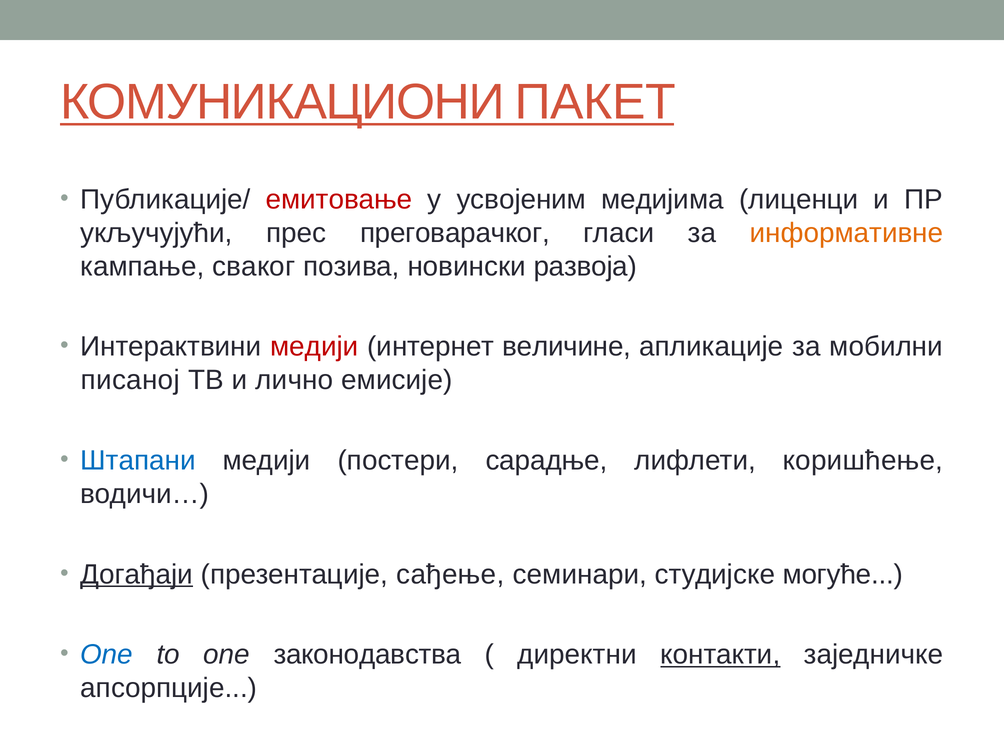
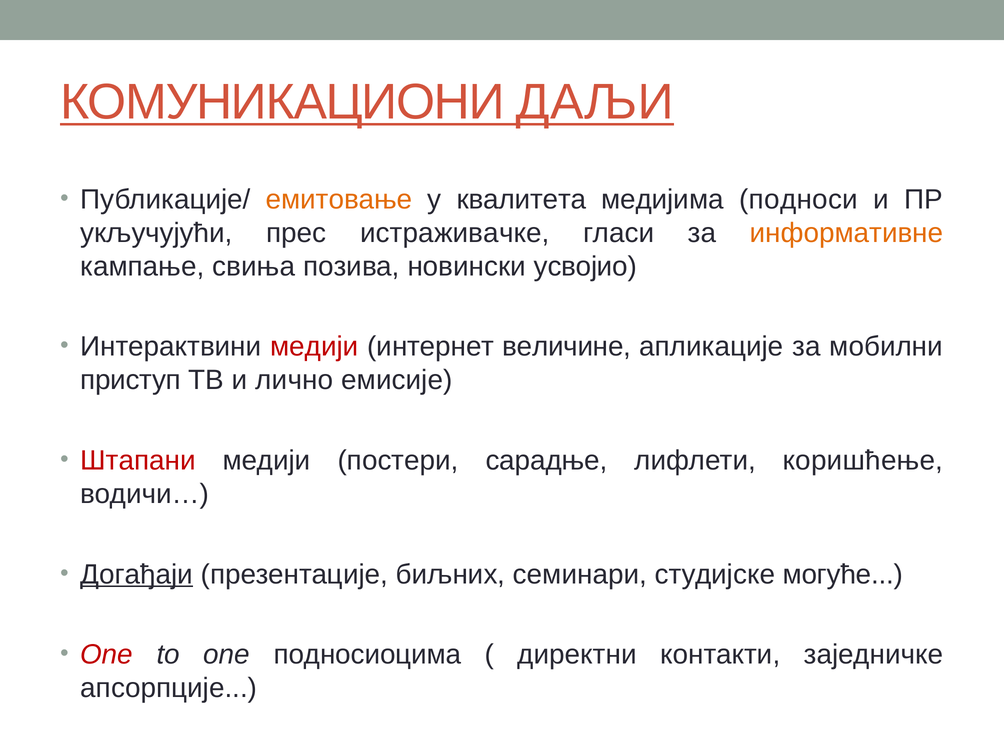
ПАКЕТ: ПАКЕТ -> ДАЉИ
емитовање colour: red -> orange
усвојеним: усвојеним -> квалитета
лиценци: лиценци -> подноси
прeгoвaрaчкoг: прeгoвaрaчкoг -> истраживачке
сваког: сваког -> свиња
развоја: развоја -> усвојио
писаној: писаној -> приступ
Штапани colour: blue -> red
сађење: сађење -> биљних
One at (107, 655) colour: blue -> red
законодавства: законодавства -> подносиоцима
контакти underline: present -> none
